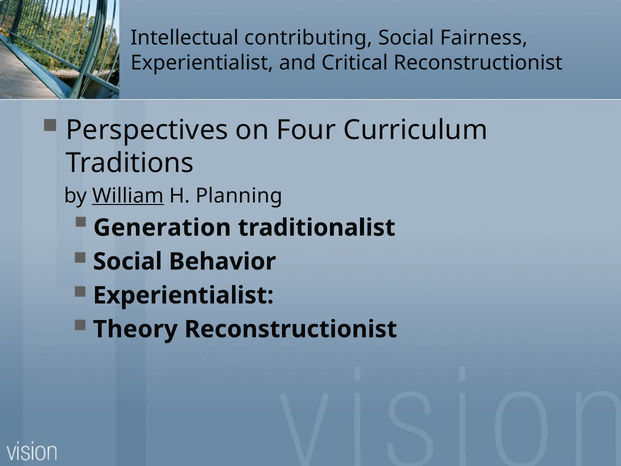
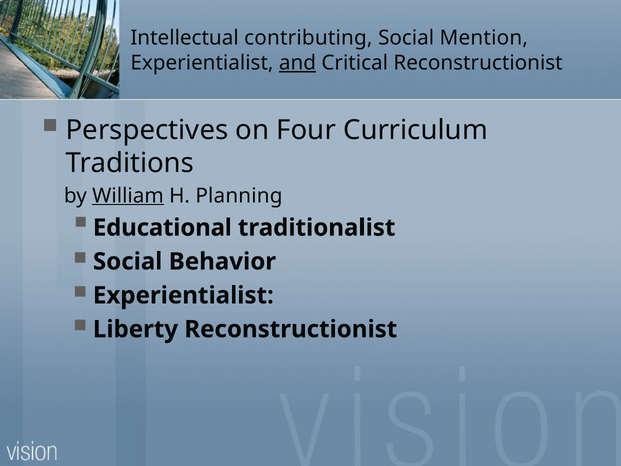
Fairness: Fairness -> Mention
and underline: none -> present
Generation: Generation -> Educational
Theory: Theory -> Liberty
